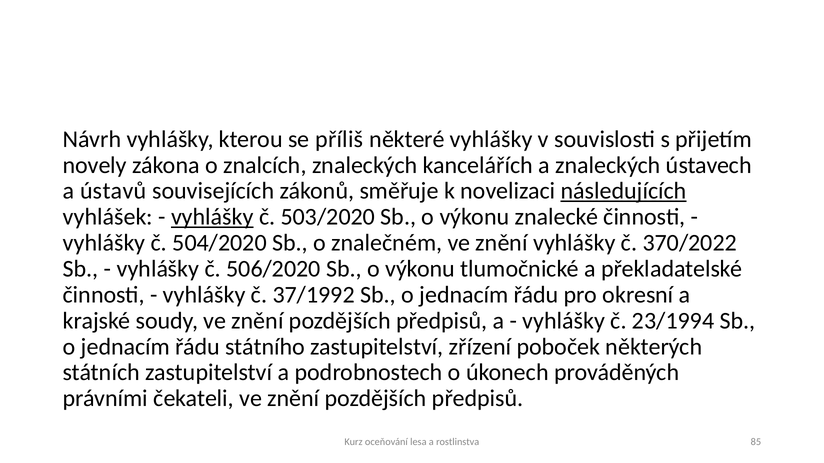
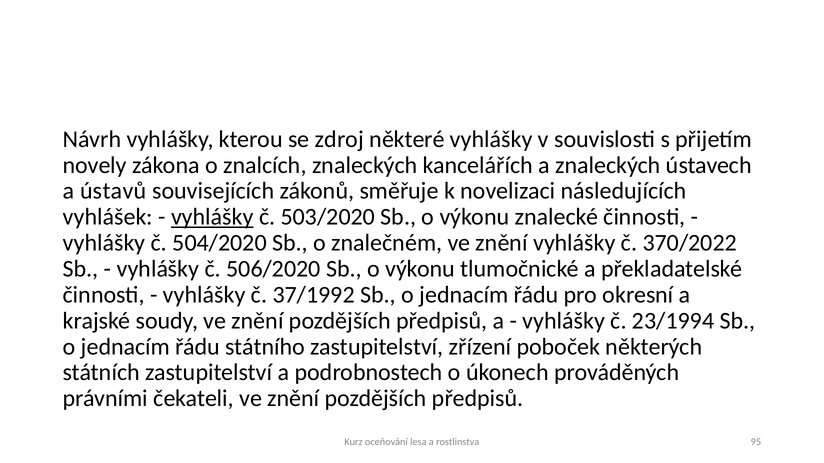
příliš: příliš -> zdroj
následujících underline: present -> none
85: 85 -> 95
